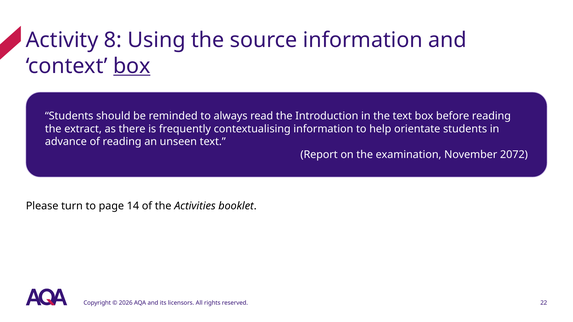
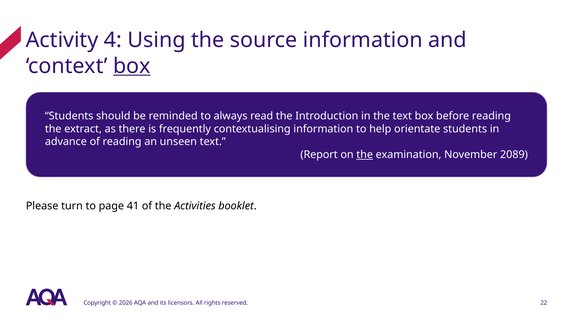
8: 8 -> 4
the at (365, 155) underline: none -> present
2072: 2072 -> 2089
14: 14 -> 41
